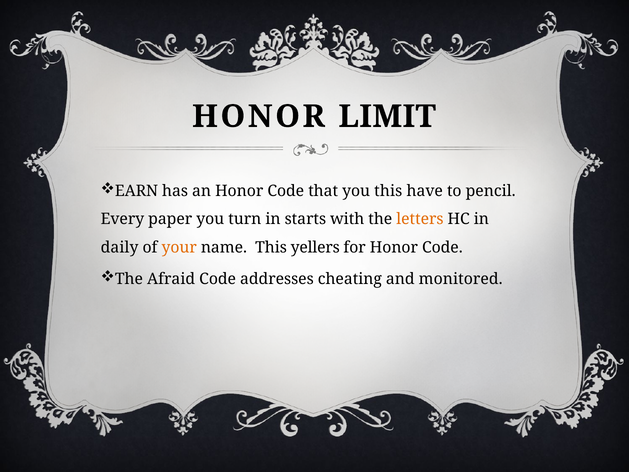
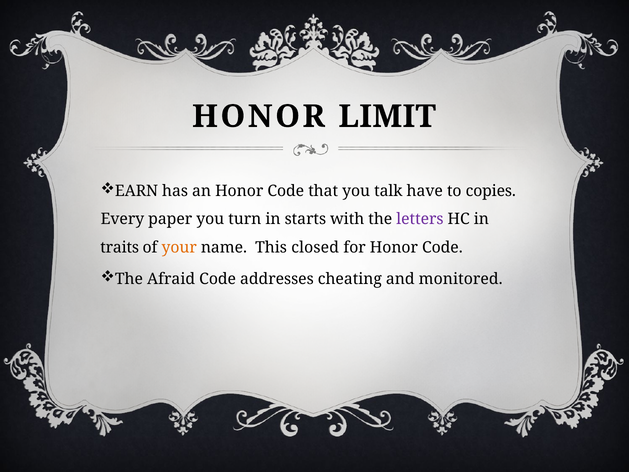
you this: this -> talk
pencil: pencil -> copies
letters colour: orange -> purple
daily: daily -> traits
yellers: yellers -> closed
